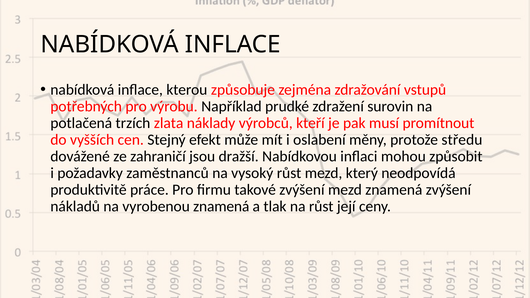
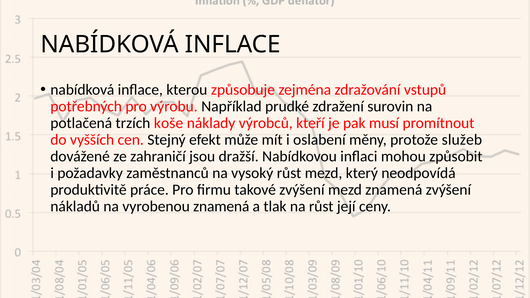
zlata: zlata -> koše
středu: středu -> služeb
